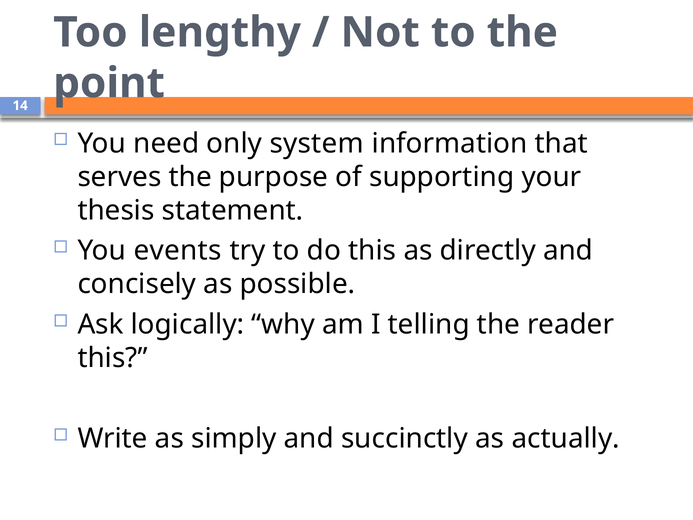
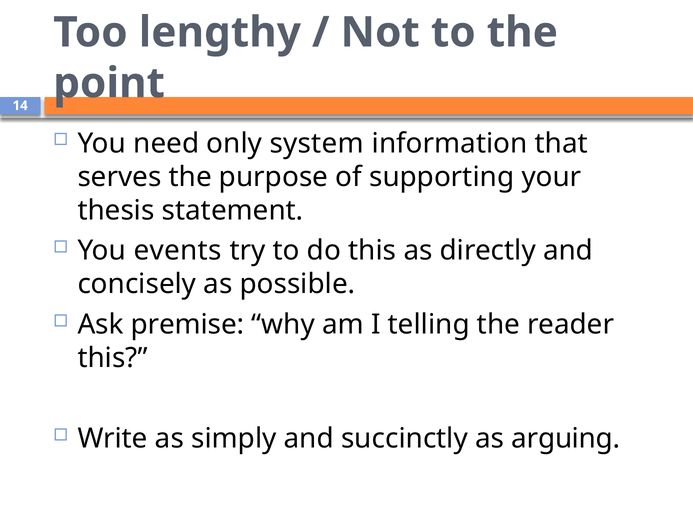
logically: logically -> premise
actually: actually -> arguing
